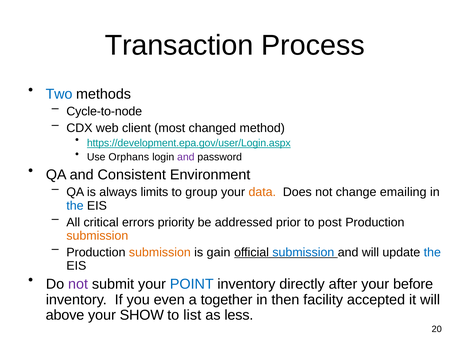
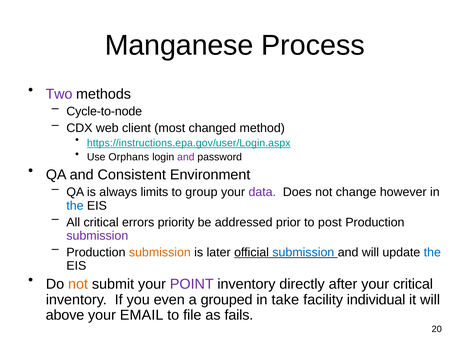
Transaction: Transaction -> Manganese
Two colour: blue -> purple
https://development.epa.gov/user/Login.aspx: https://development.epa.gov/user/Login.aspx -> https://instructions.epa.gov/user/Login.aspx
data colour: orange -> purple
emailing: emailing -> however
submission at (97, 236) colour: orange -> purple
gain: gain -> later
not at (78, 285) colour: purple -> orange
POINT colour: blue -> purple
your before: before -> critical
together: together -> grouped
then: then -> take
accepted: accepted -> individual
SHOW: SHOW -> EMAIL
list: list -> file
less: less -> fails
